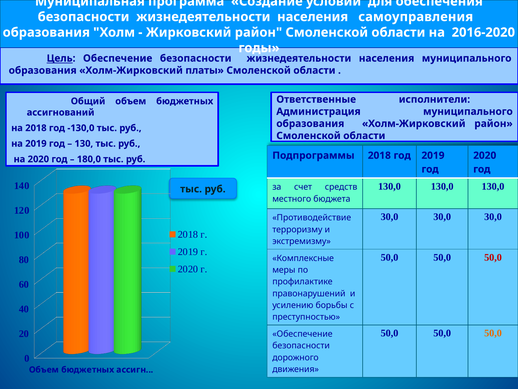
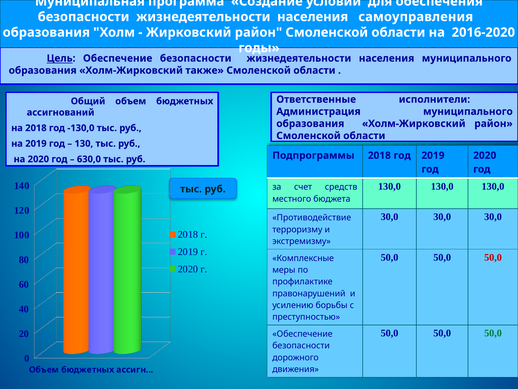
платы: платы -> также
180,0: 180,0 -> 630,0
50,0 at (493, 333) colour: orange -> green
